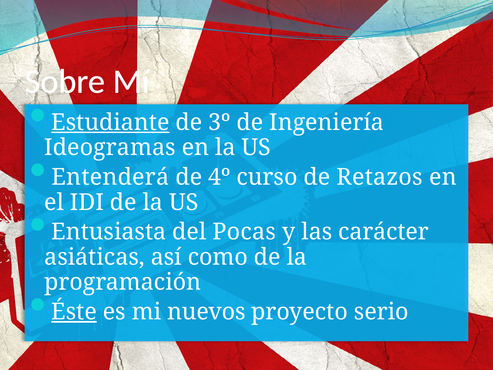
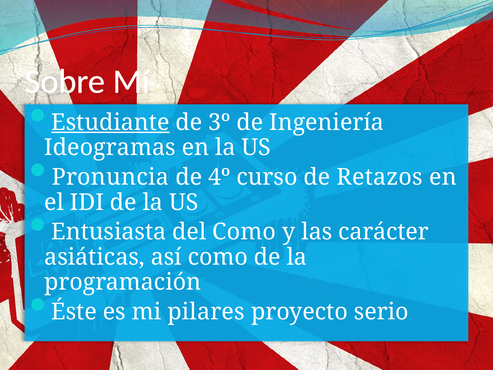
Entenderá: Entenderá -> Pronuncia
del Pocas: Pocas -> Como
Éste underline: present -> none
nuevos: nuevos -> pilares
